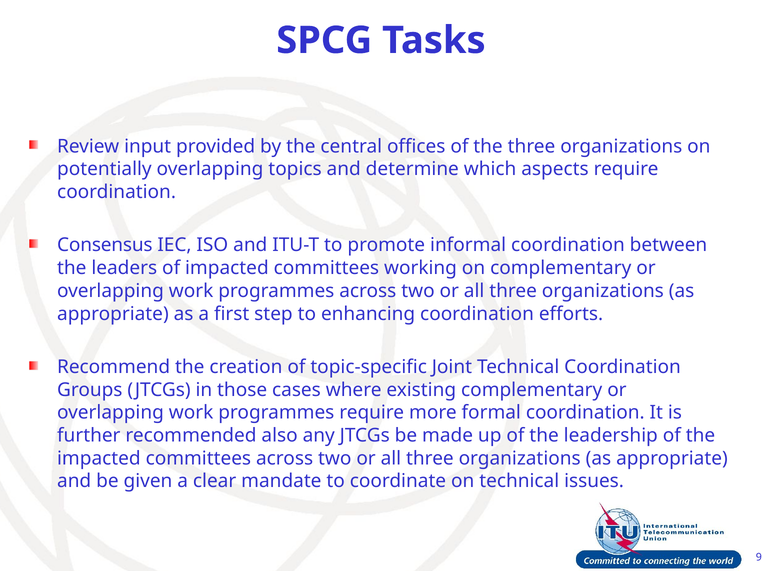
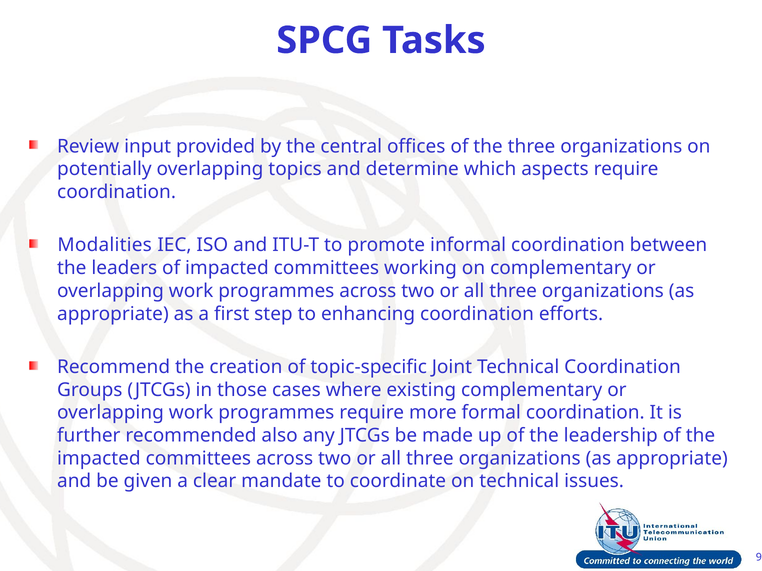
Consensus: Consensus -> Modalities
